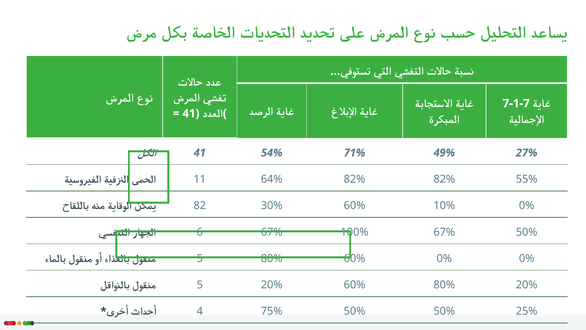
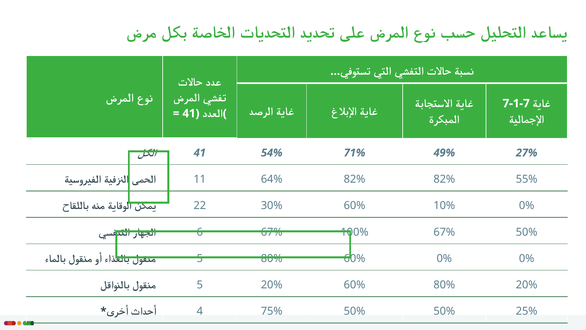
82: 82 -> 22
